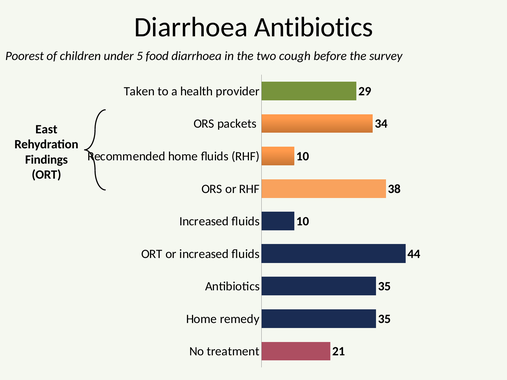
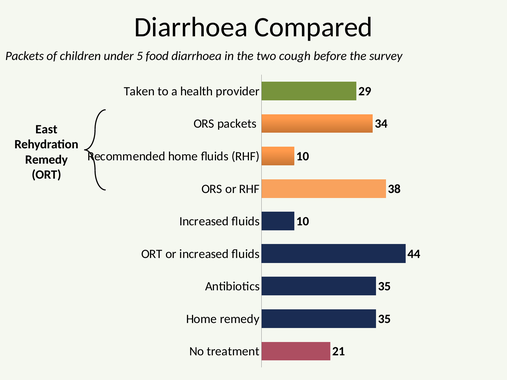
Diarrhoea Antibiotics: Antibiotics -> Compared
Poorest at (25, 56): Poorest -> Packets
Findings at (46, 160): Findings -> Remedy
